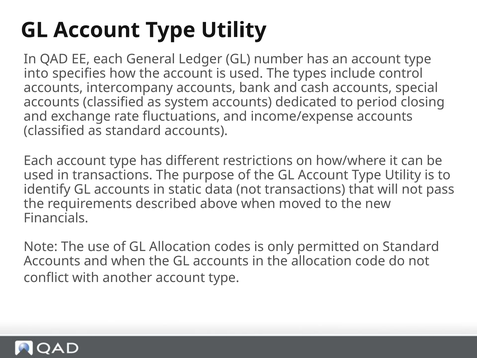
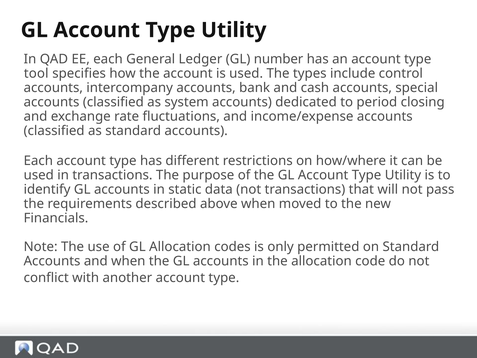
into: into -> tool
